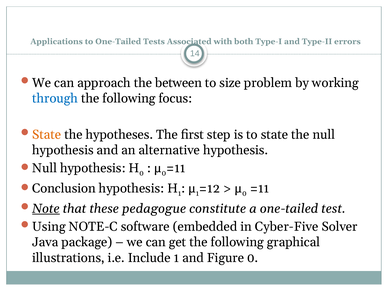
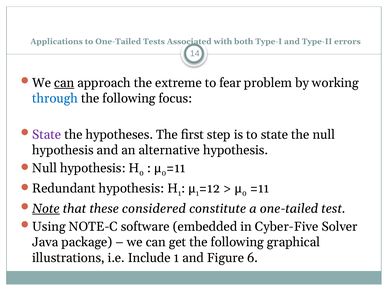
can at (64, 83) underline: none -> present
between: between -> extreme
size: size -> fear
State at (47, 134) colour: orange -> purple
Conclusion: Conclusion -> Redundant
pedagogue: pedagogue -> considered
Figure 0: 0 -> 6
